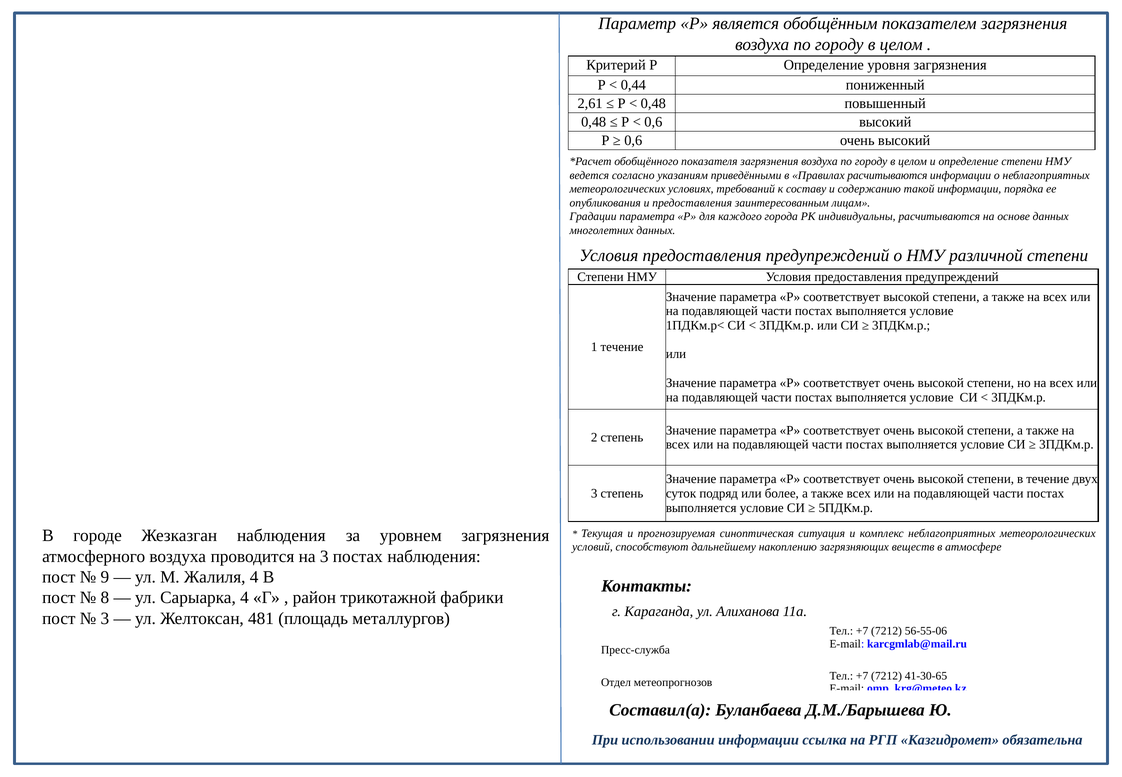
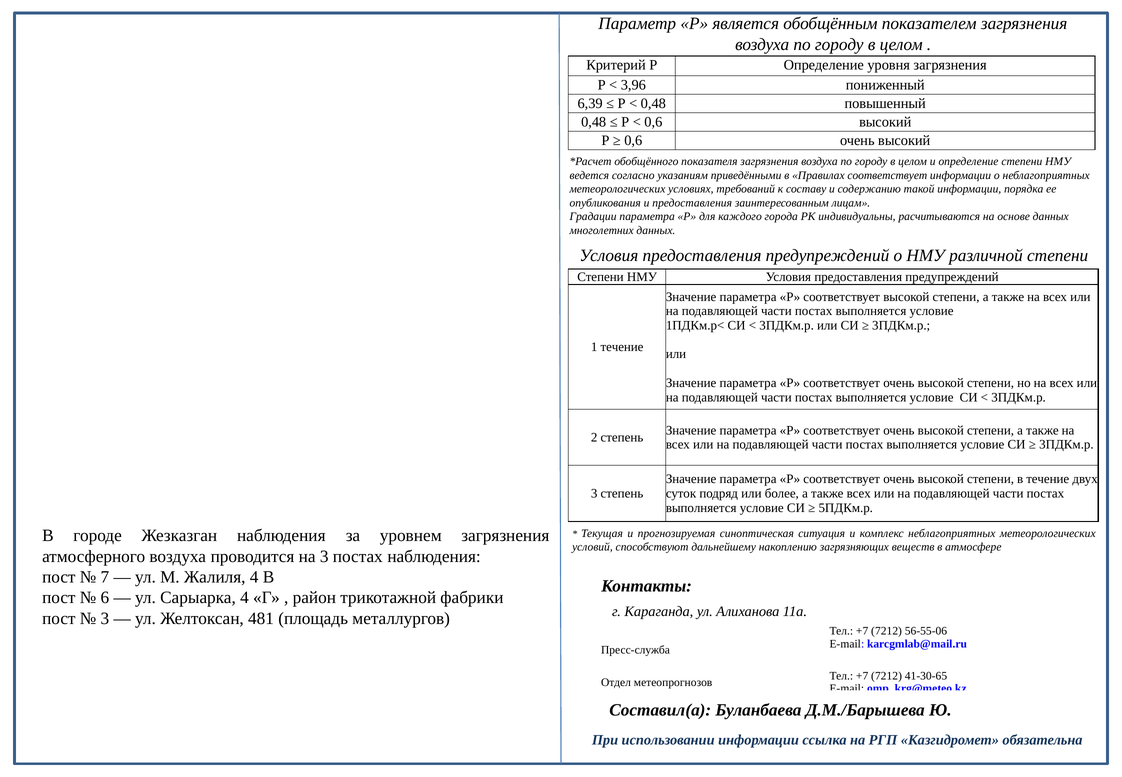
0,44: 0,44 -> 3,96
2,61: 2,61 -> 6,39
Правилах расчитываются: расчитываются -> соответствует
9: 9 -> 7
8: 8 -> 6
